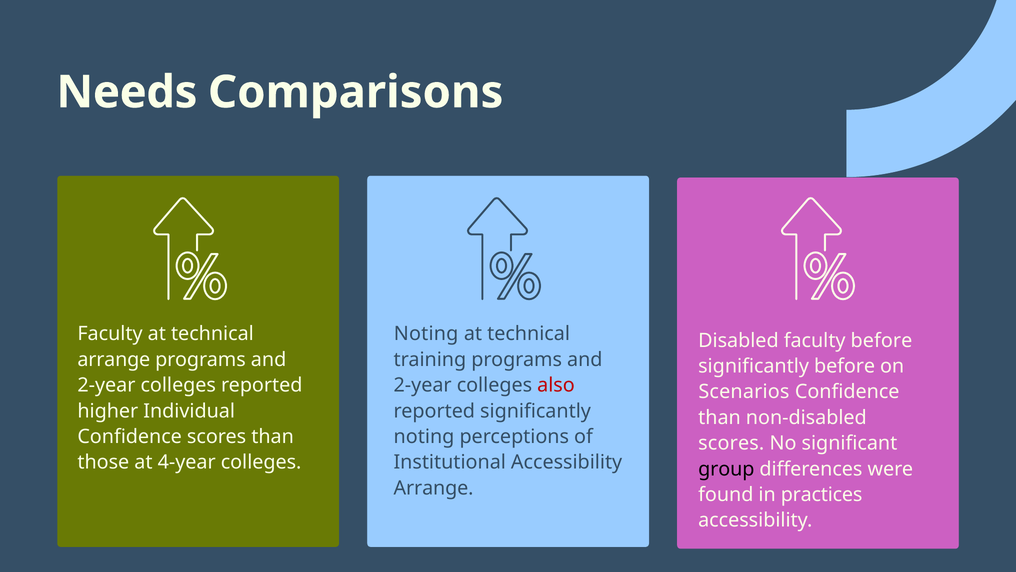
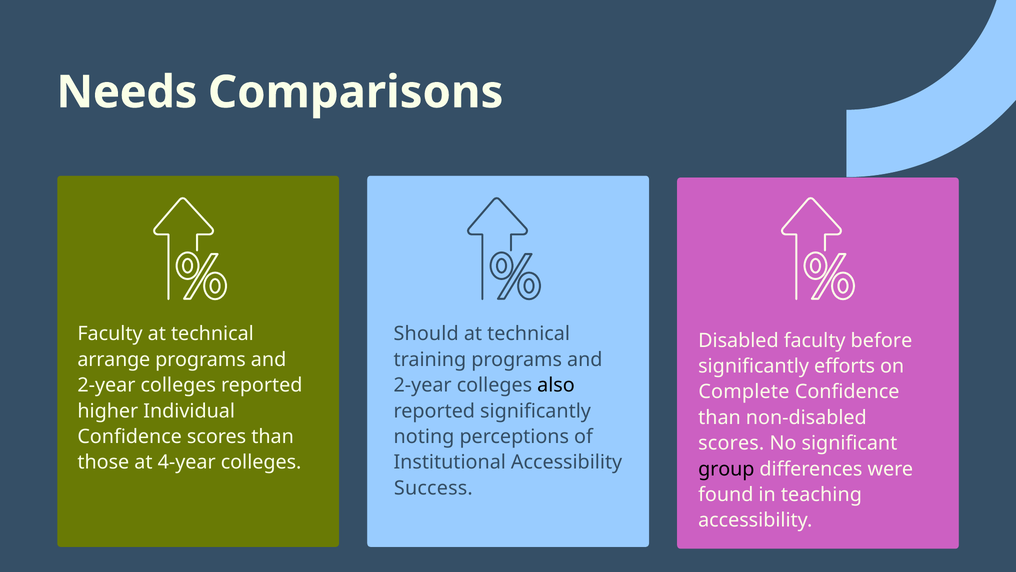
Noting at (426, 334): Noting -> Should
significantly before: before -> efforts
also colour: red -> black
Scenarios: Scenarios -> Complete
Arrange at (434, 488): Arrange -> Success
practices: practices -> teaching
